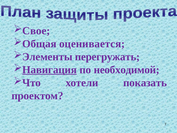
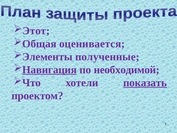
Свое: Свое -> Этот
перегружать: перегружать -> полученные
показать underline: none -> present
